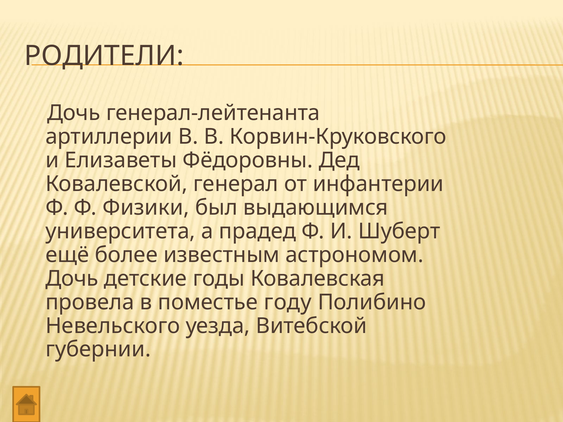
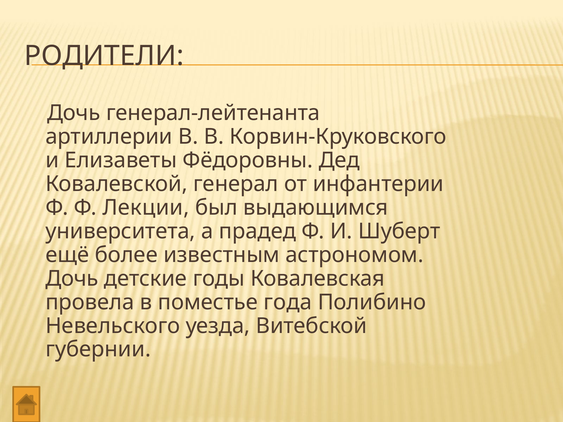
Физики: Физики -> Лекции
году: году -> года
